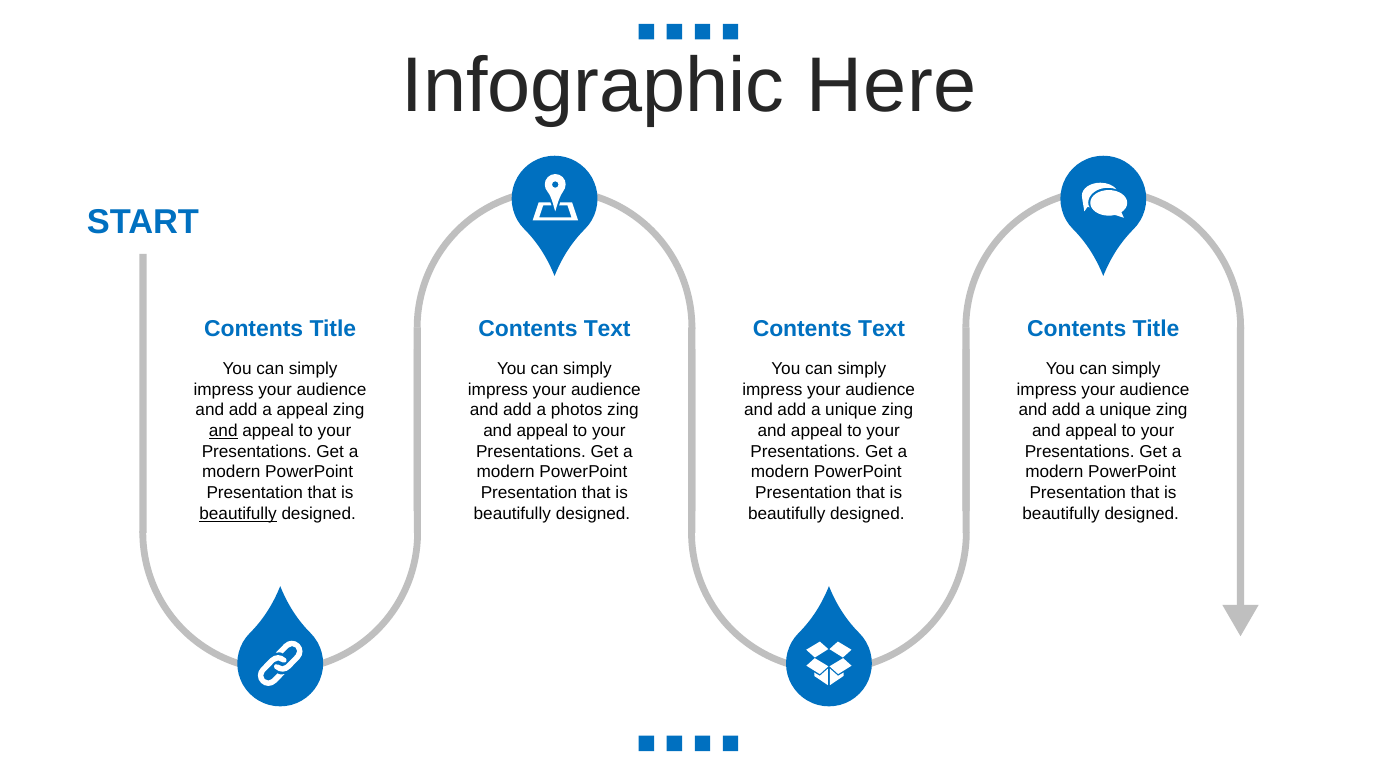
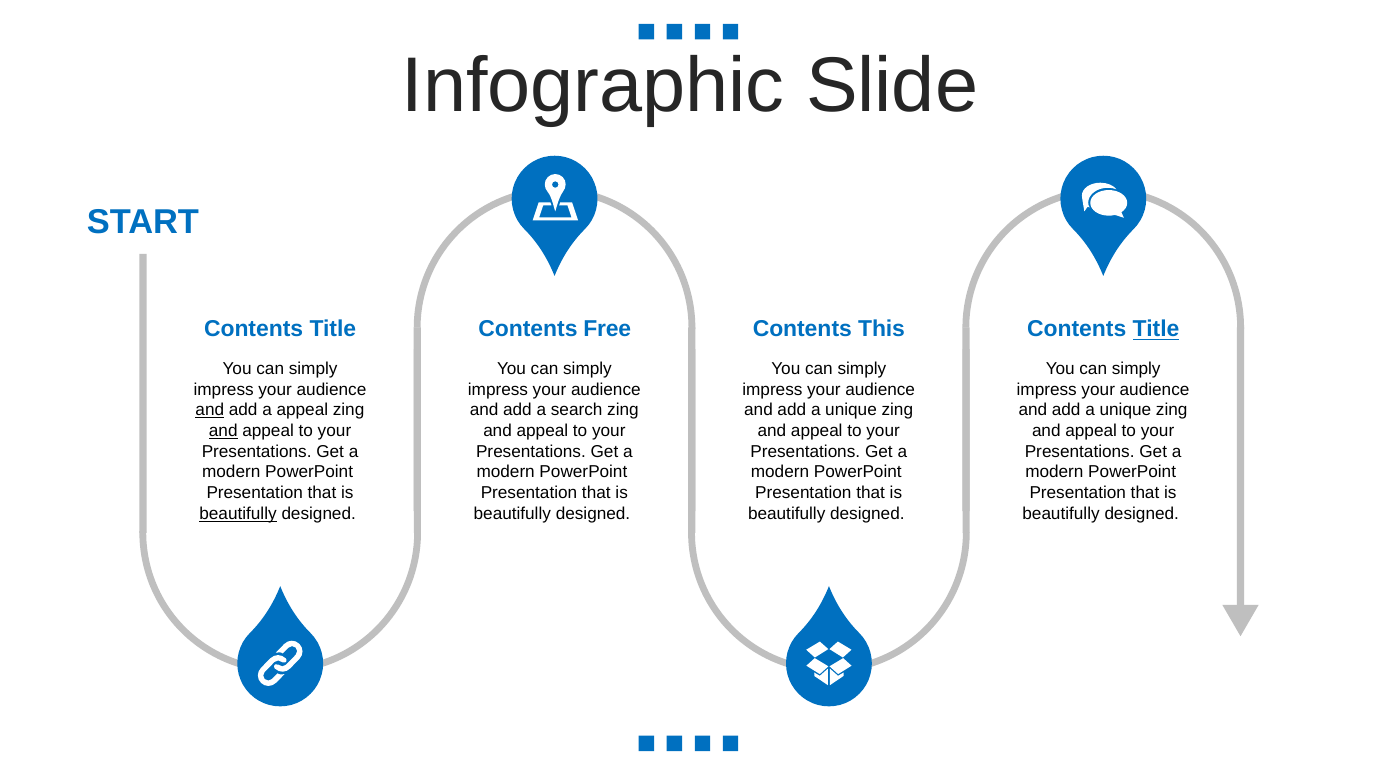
Here: Here -> Slide
Text at (607, 329): Text -> Free
Text at (882, 329): Text -> This
Title at (1156, 329) underline: none -> present
and at (210, 410) underline: none -> present
photos: photos -> search
